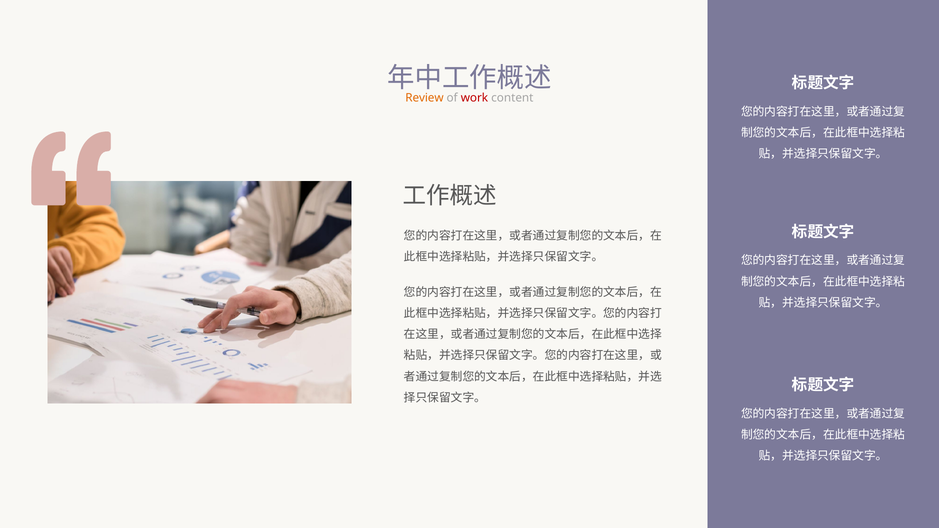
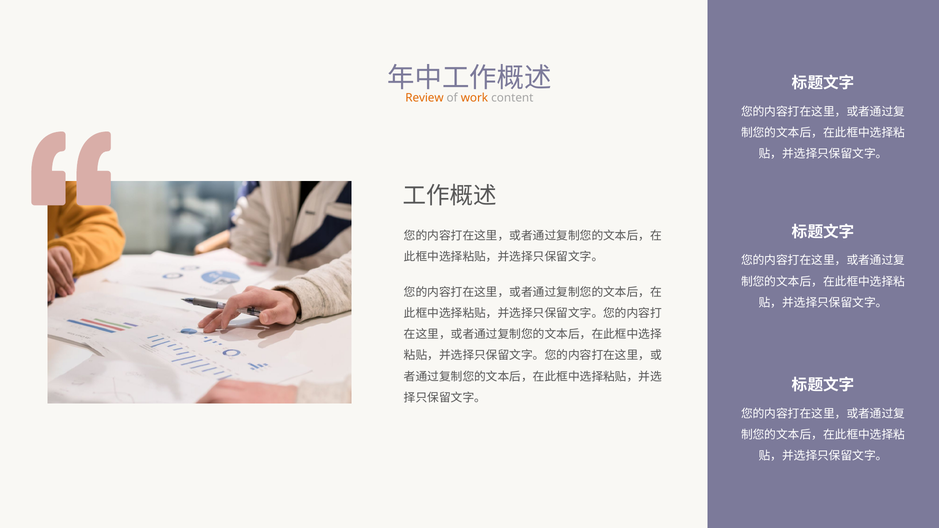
work colour: red -> orange
